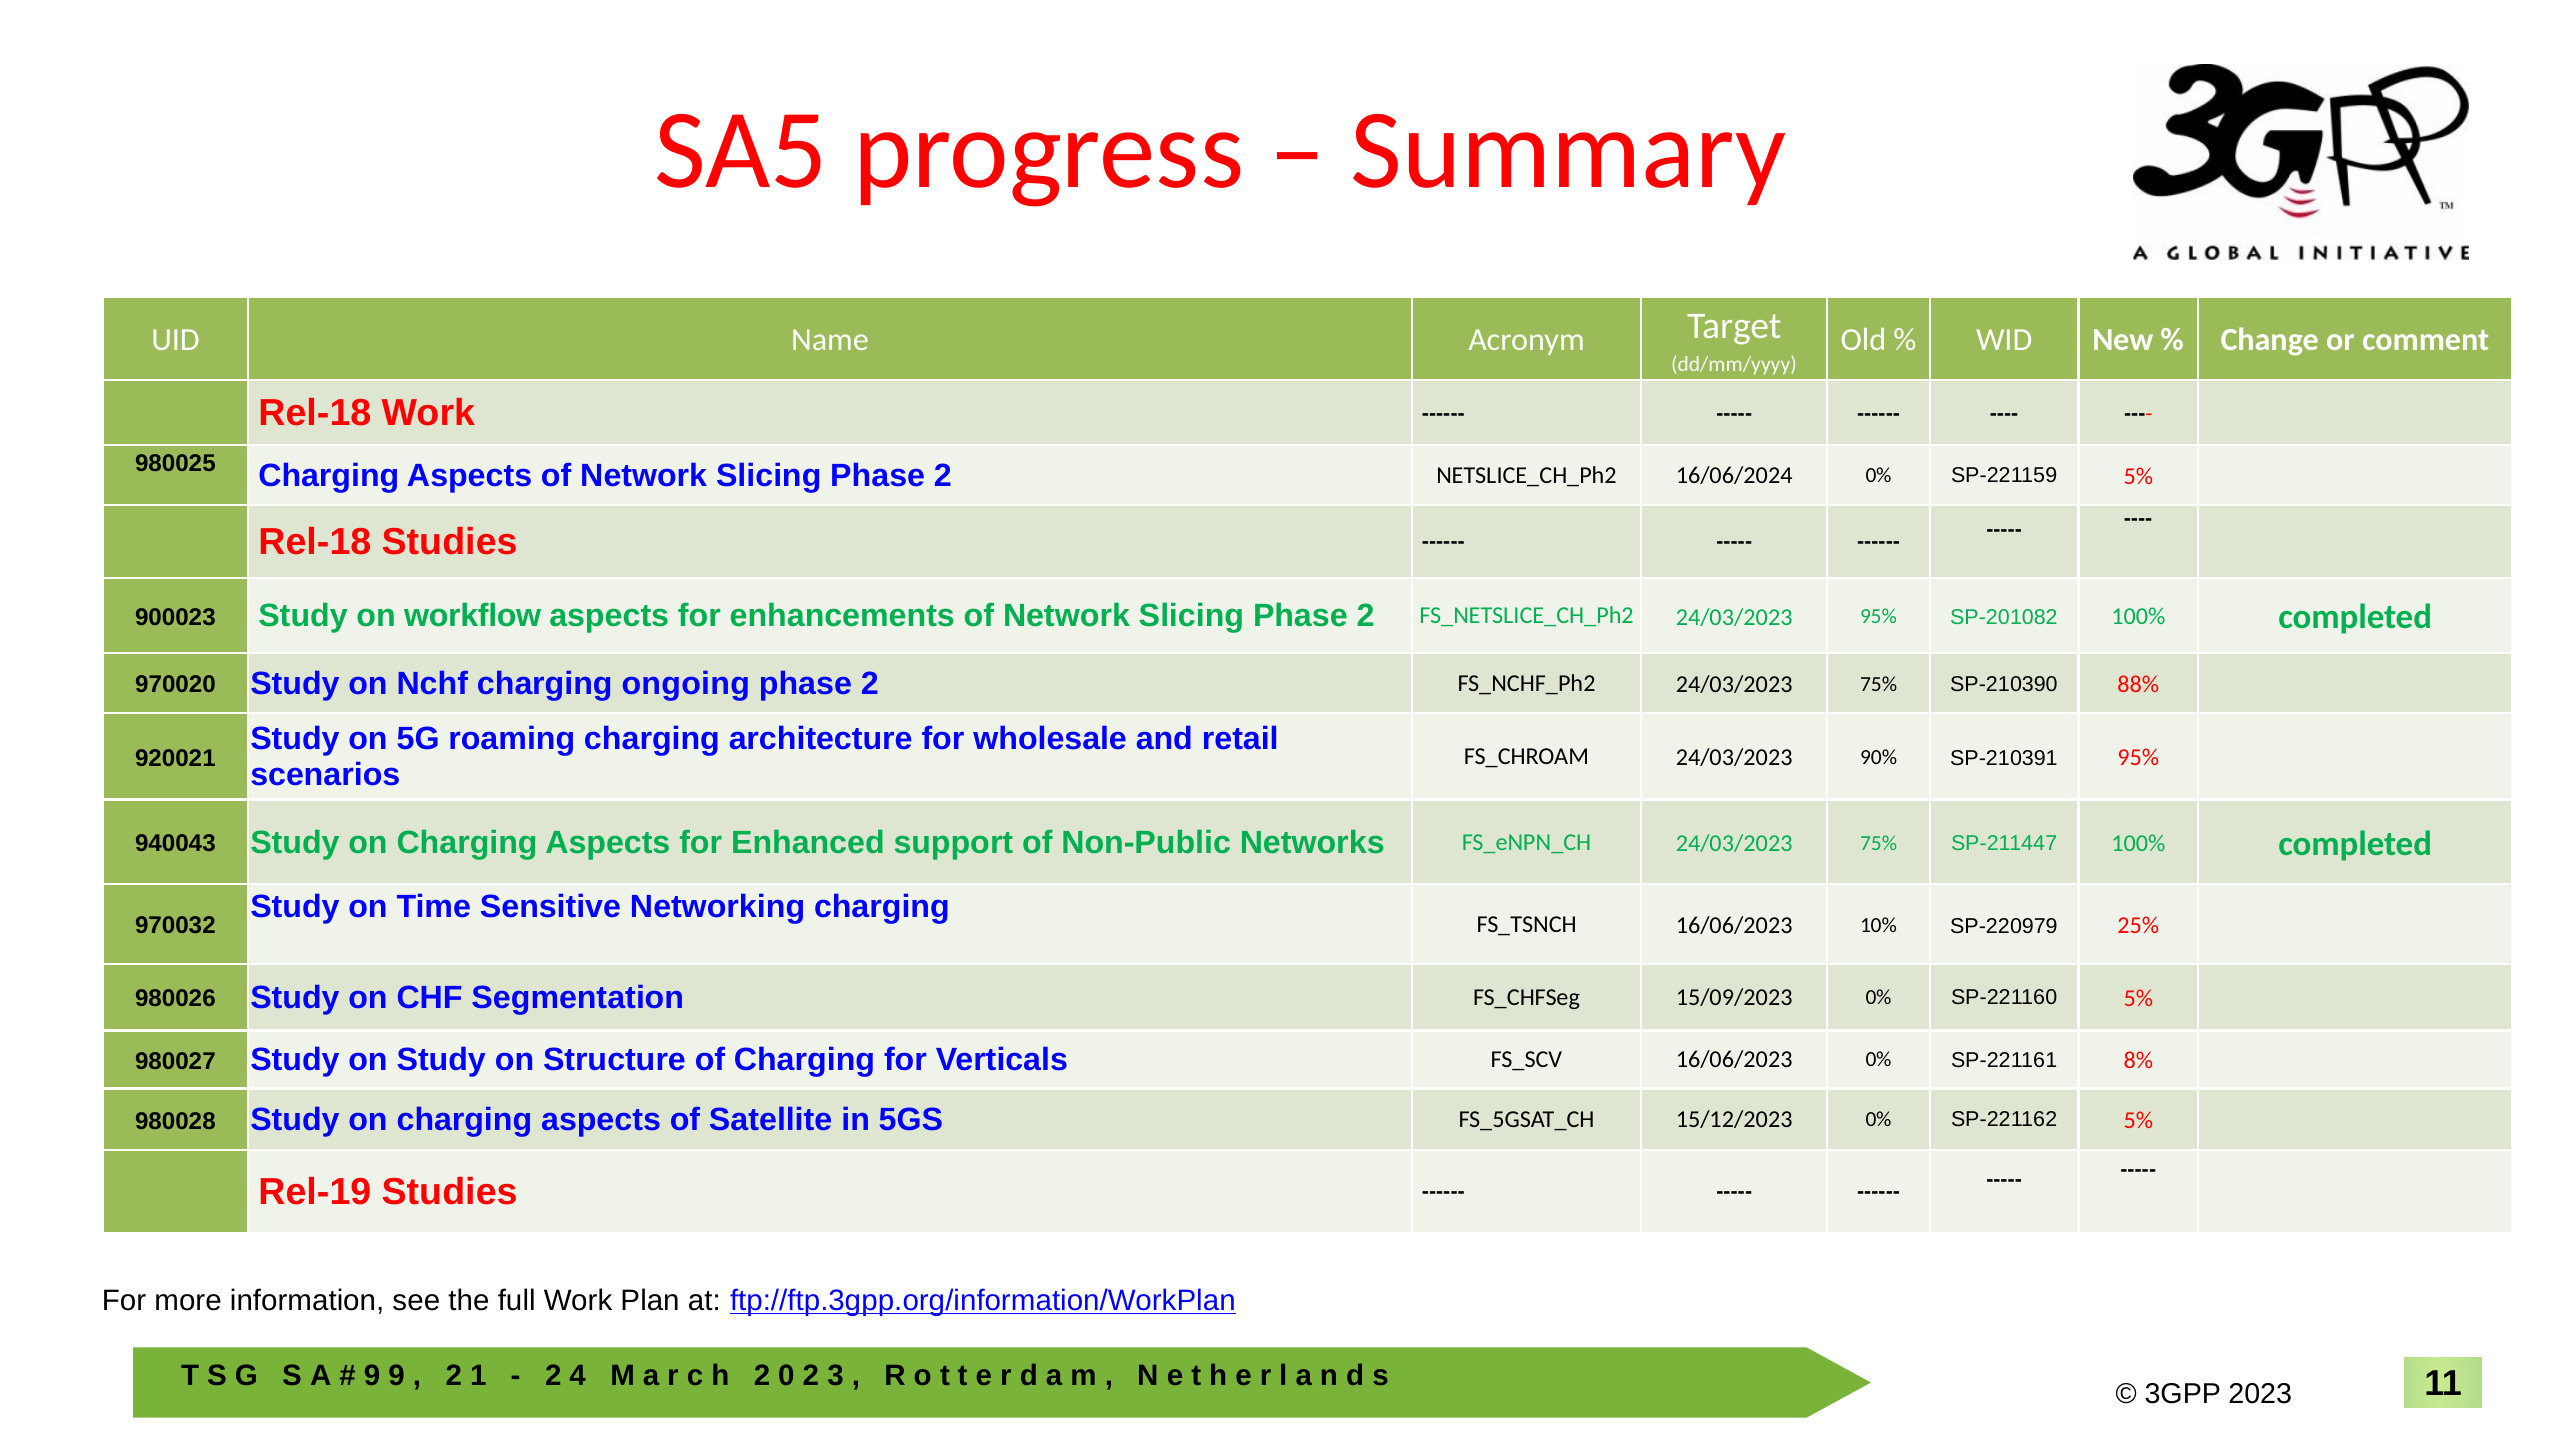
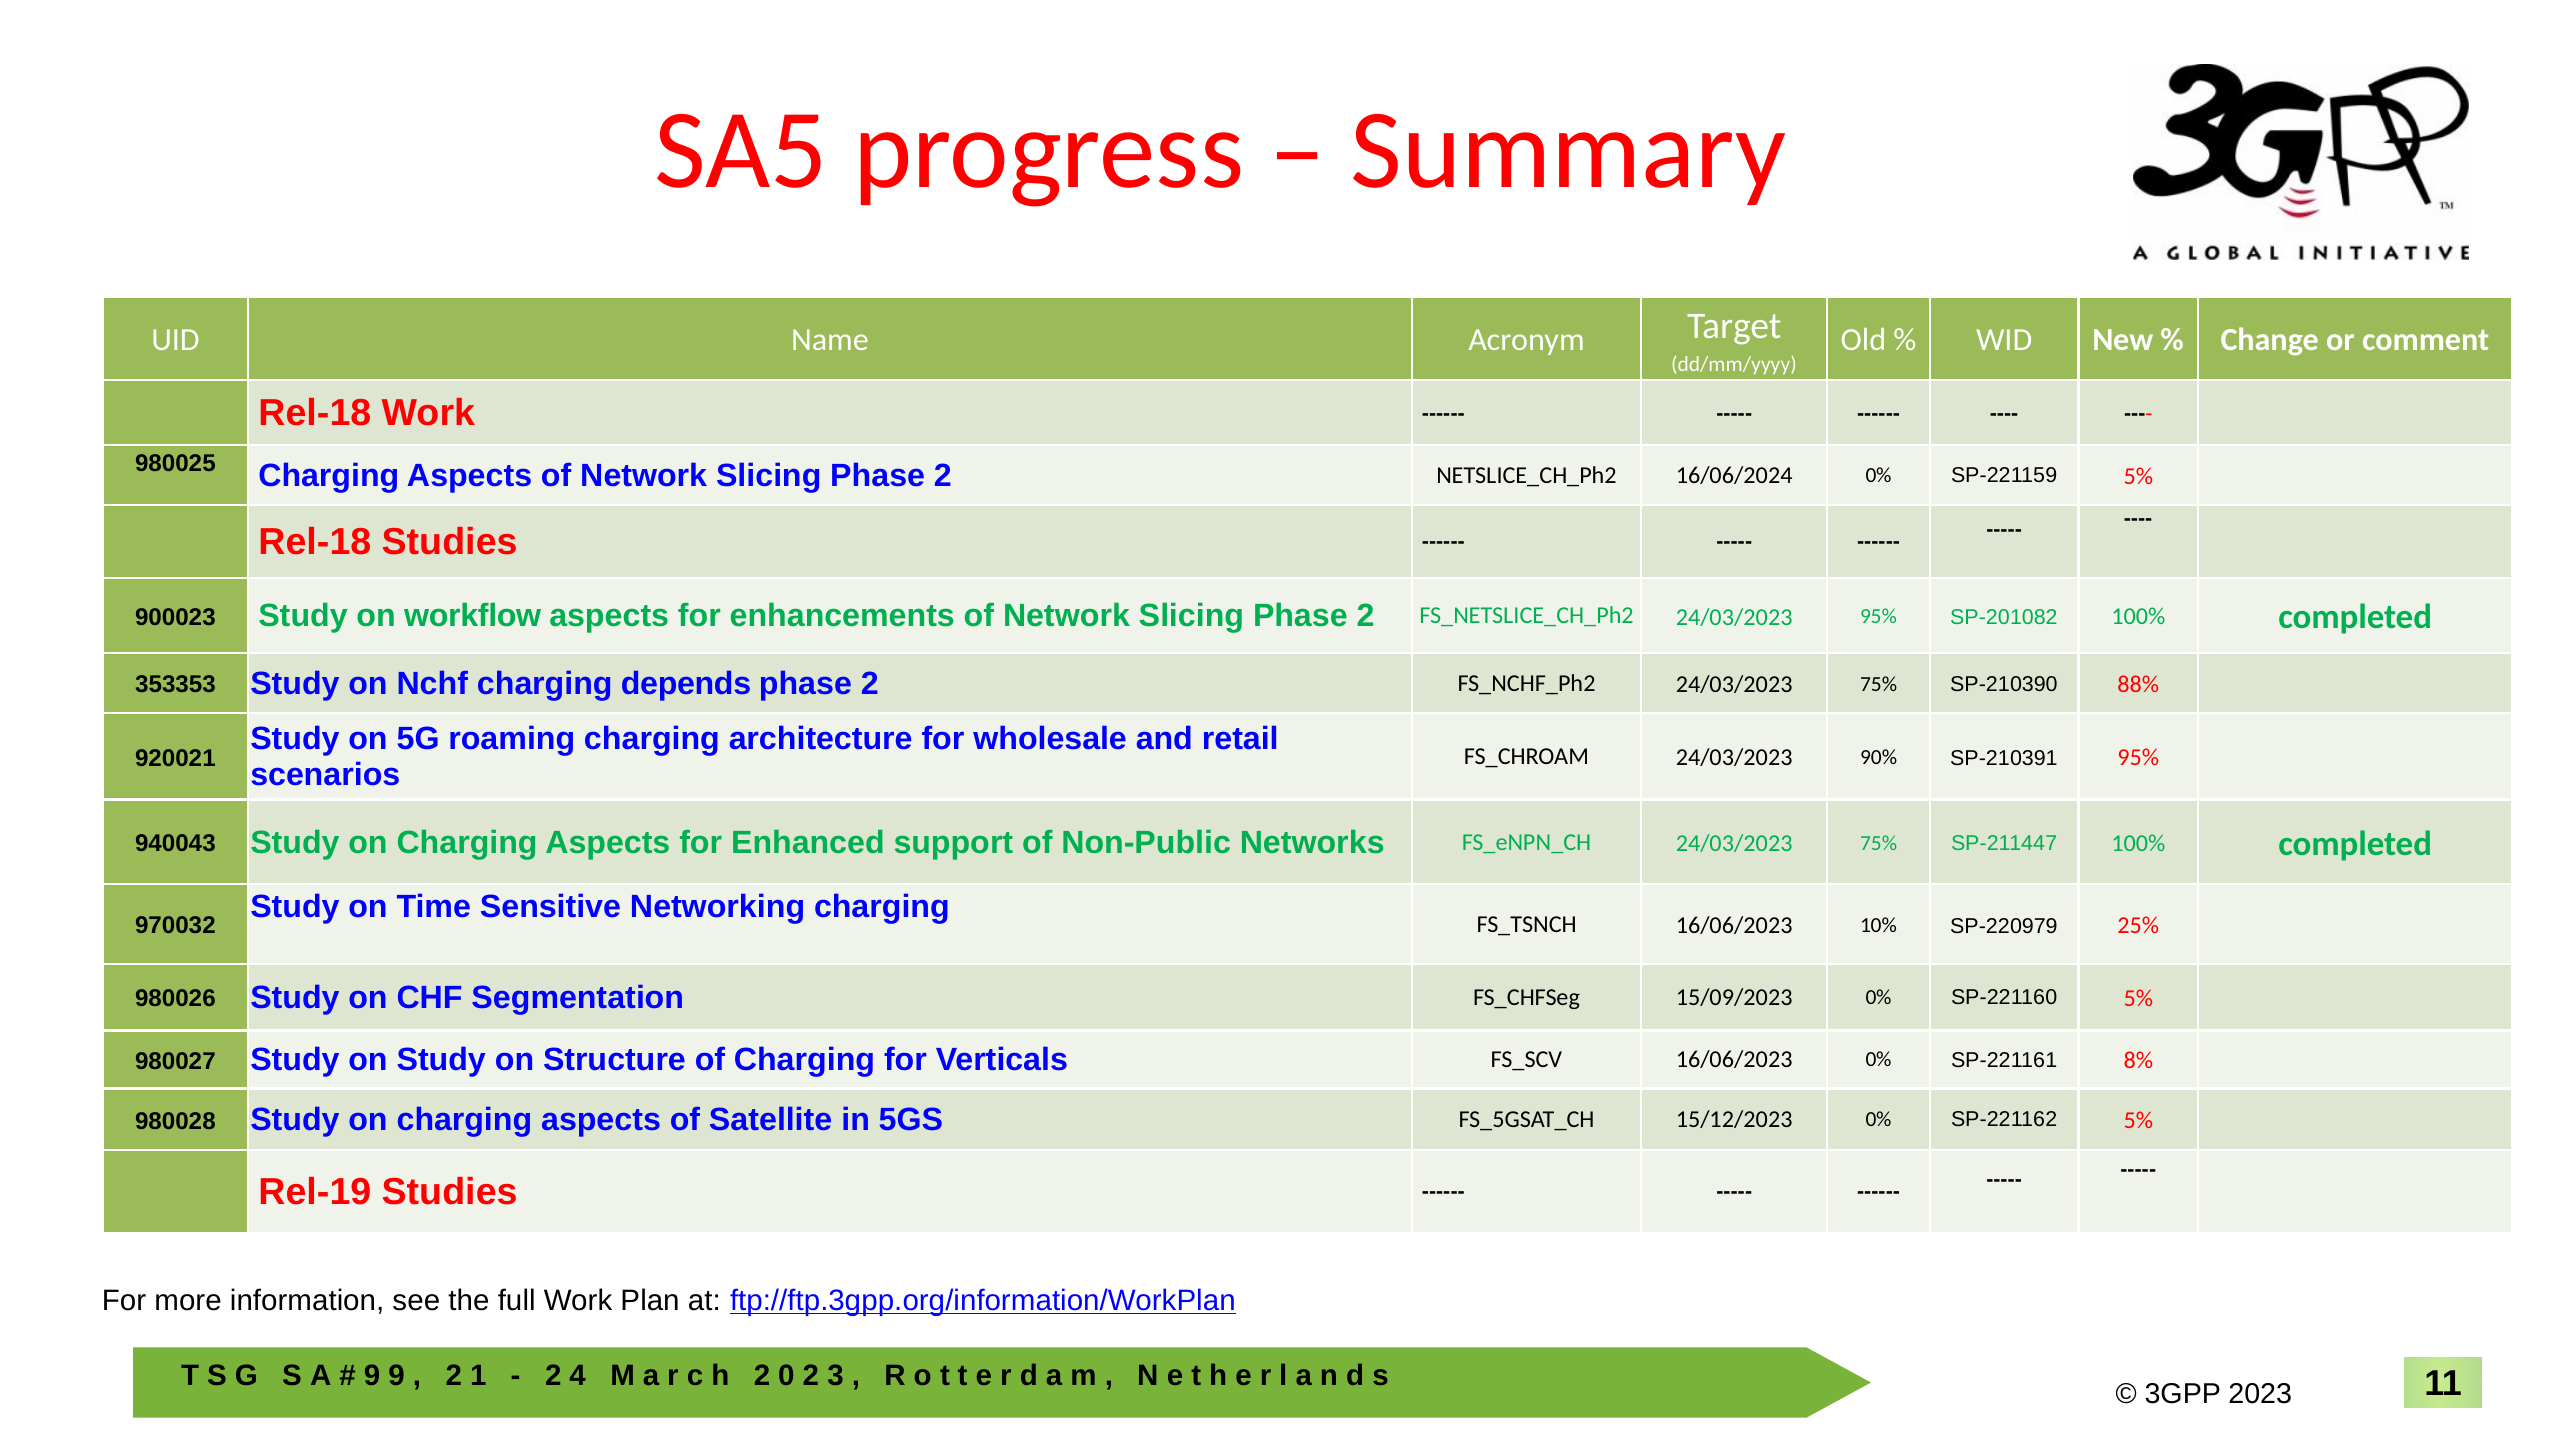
970020: 970020 -> 353353
ongoing: ongoing -> depends
